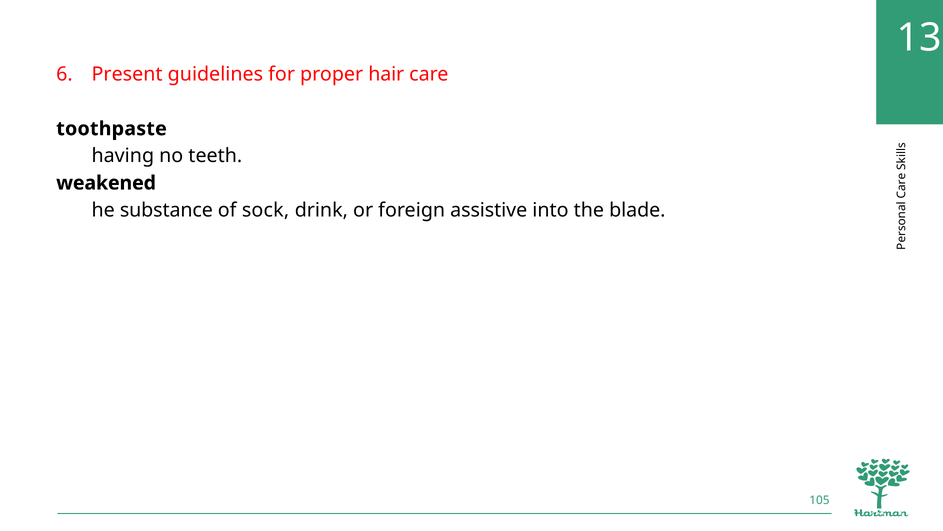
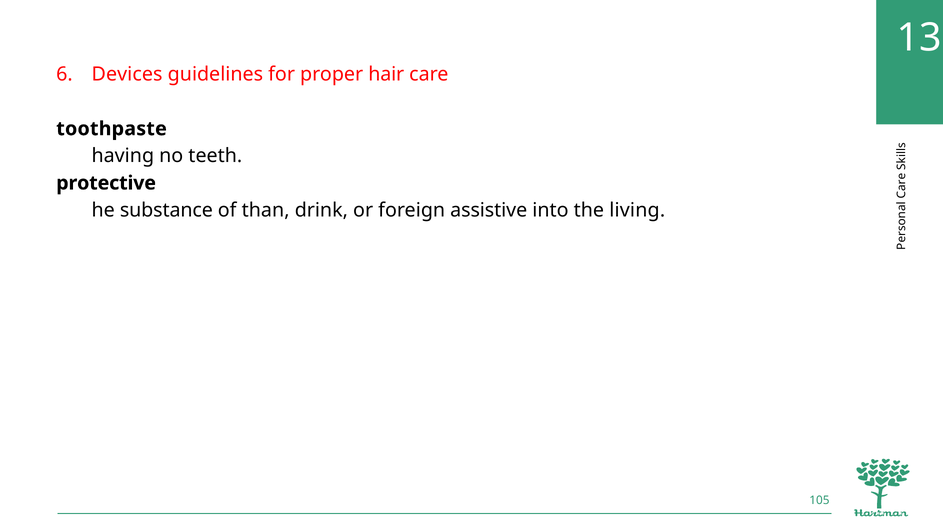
Present: Present -> Devices
weakened: weakened -> protective
sock: sock -> than
blade: blade -> living
